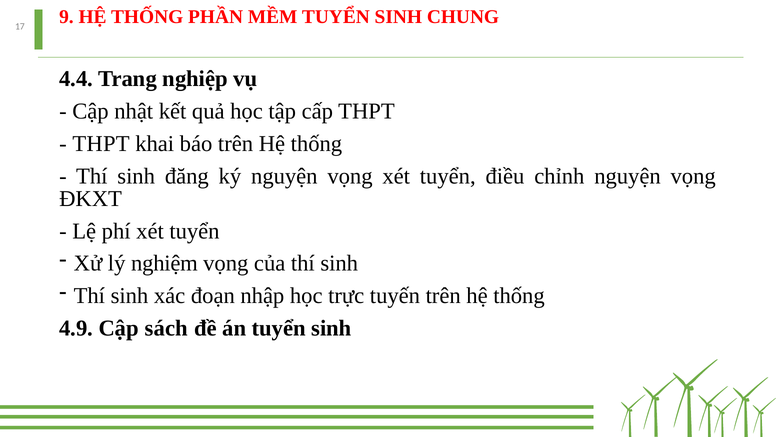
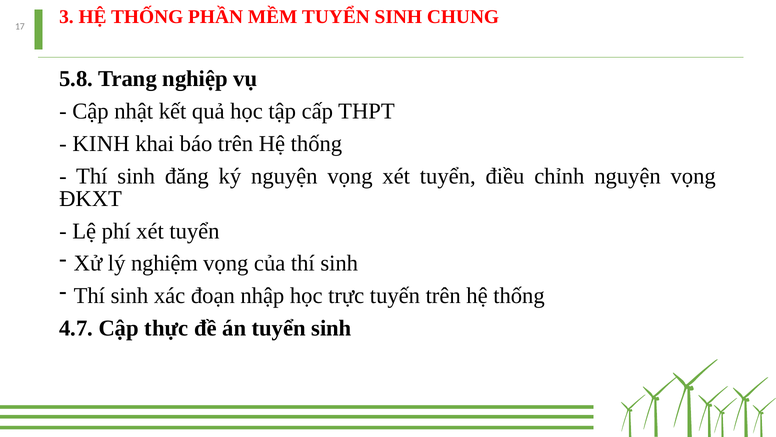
9: 9 -> 3
4.4: 4.4 -> 5.8
THPT at (101, 144): THPT -> KINH
4.9: 4.9 -> 4.7
sách: sách -> thực
